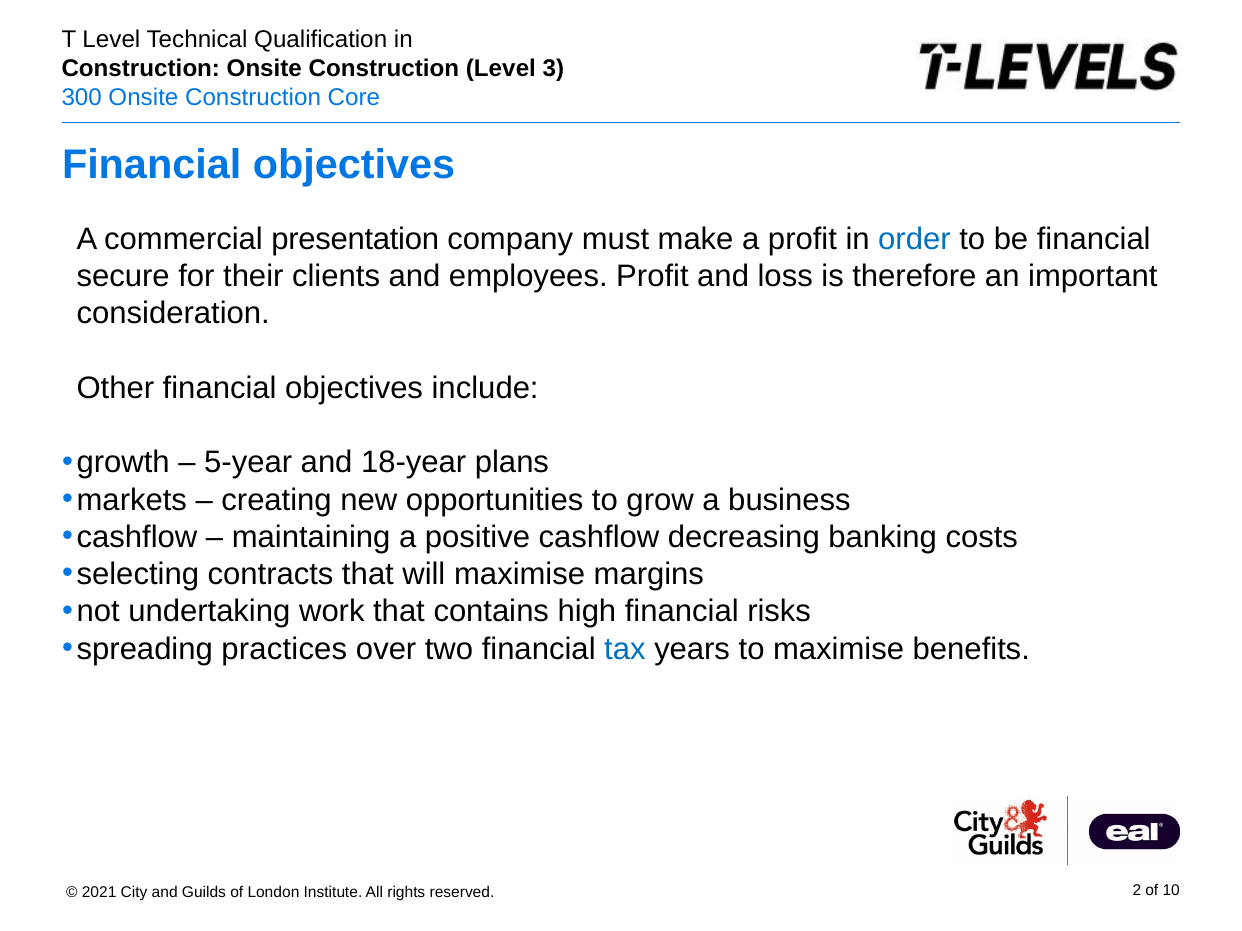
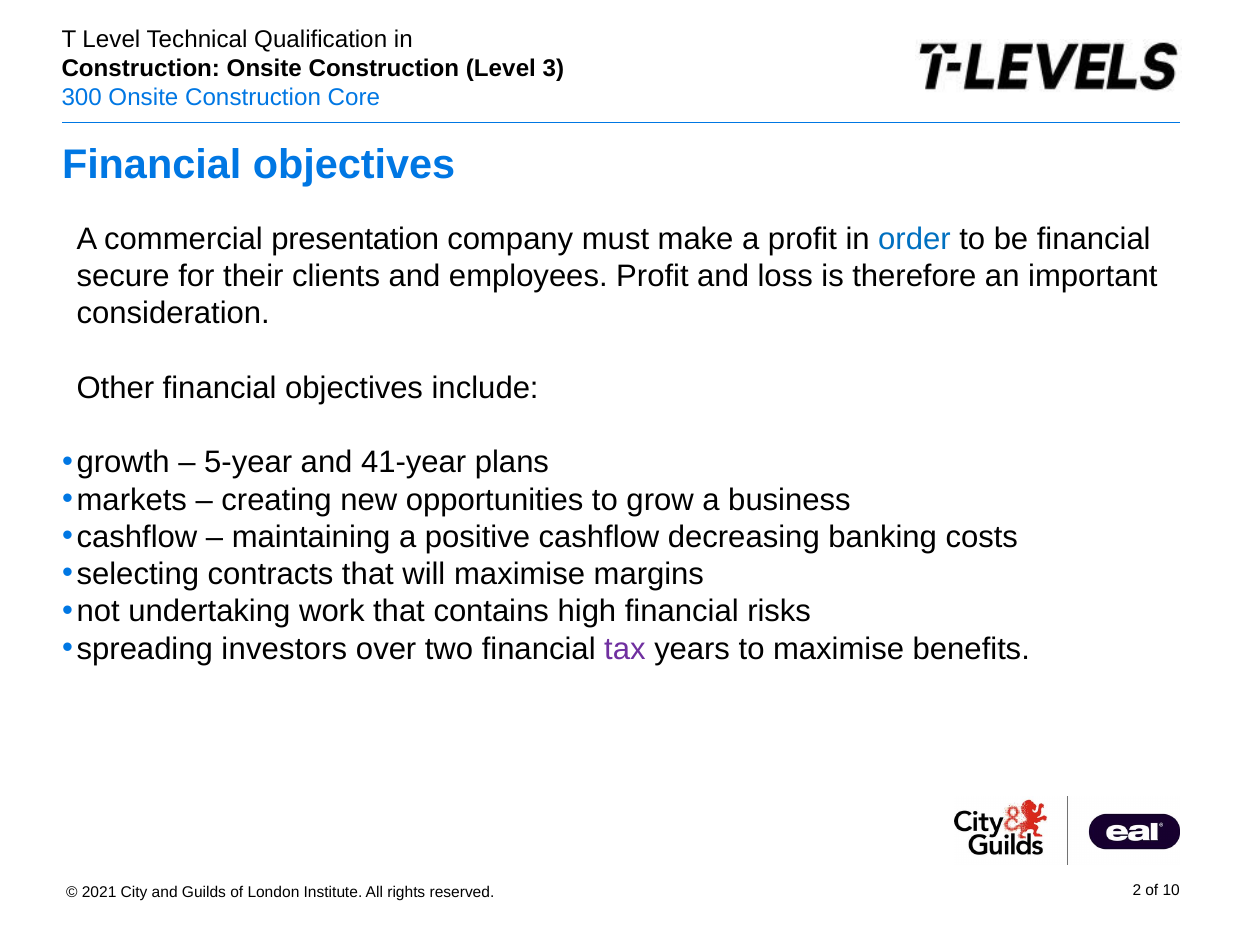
18-year: 18-year -> 41-year
practices: practices -> investors
tax colour: blue -> purple
